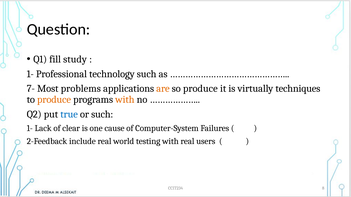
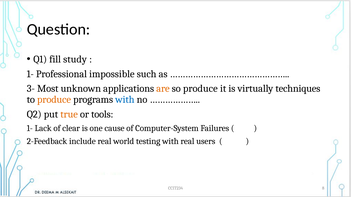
technology: technology -> impossible
7-: 7- -> 3-
problems: problems -> unknown
with at (125, 100) colour: orange -> blue
true colour: blue -> orange
or such: such -> tools
